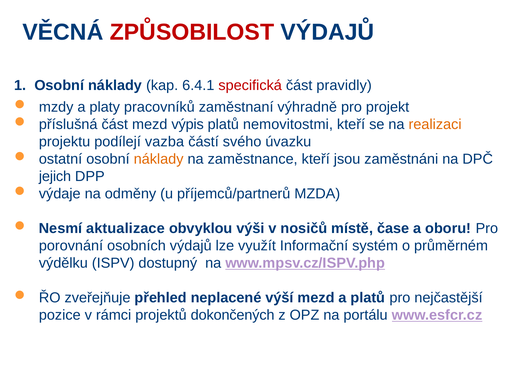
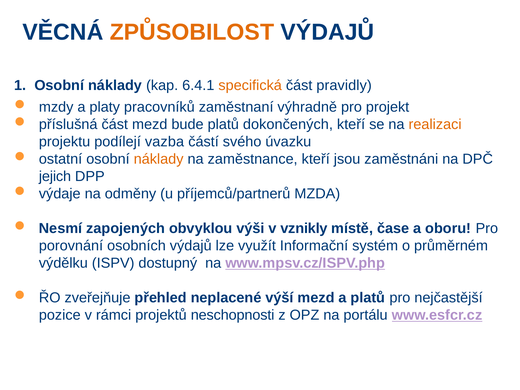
ZPŮSOBILOST colour: red -> orange
specifická colour: red -> orange
výpis: výpis -> bude
nemovitostmi: nemovitostmi -> dokončených
aktualizace: aktualizace -> zapojených
nosičů: nosičů -> vznikly
dokončených: dokončených -> neschopnosti
